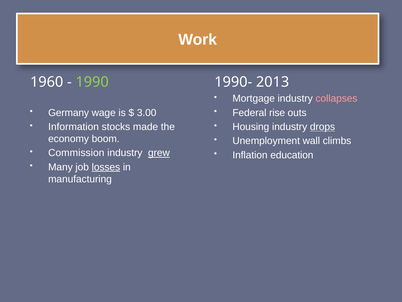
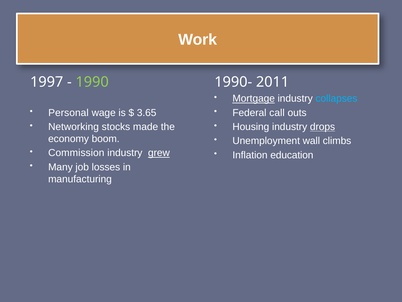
1960: 1960 -> 1997
2013: 2013 -> 2011
Mortgage underline: none -> present
collapses colour: pink -> light blue
Germany: Germany -> Personal
3.00: 3.00 -> 3.65
rise: rise -> call
Information: Information -> Networking
losses underline: present -> none
